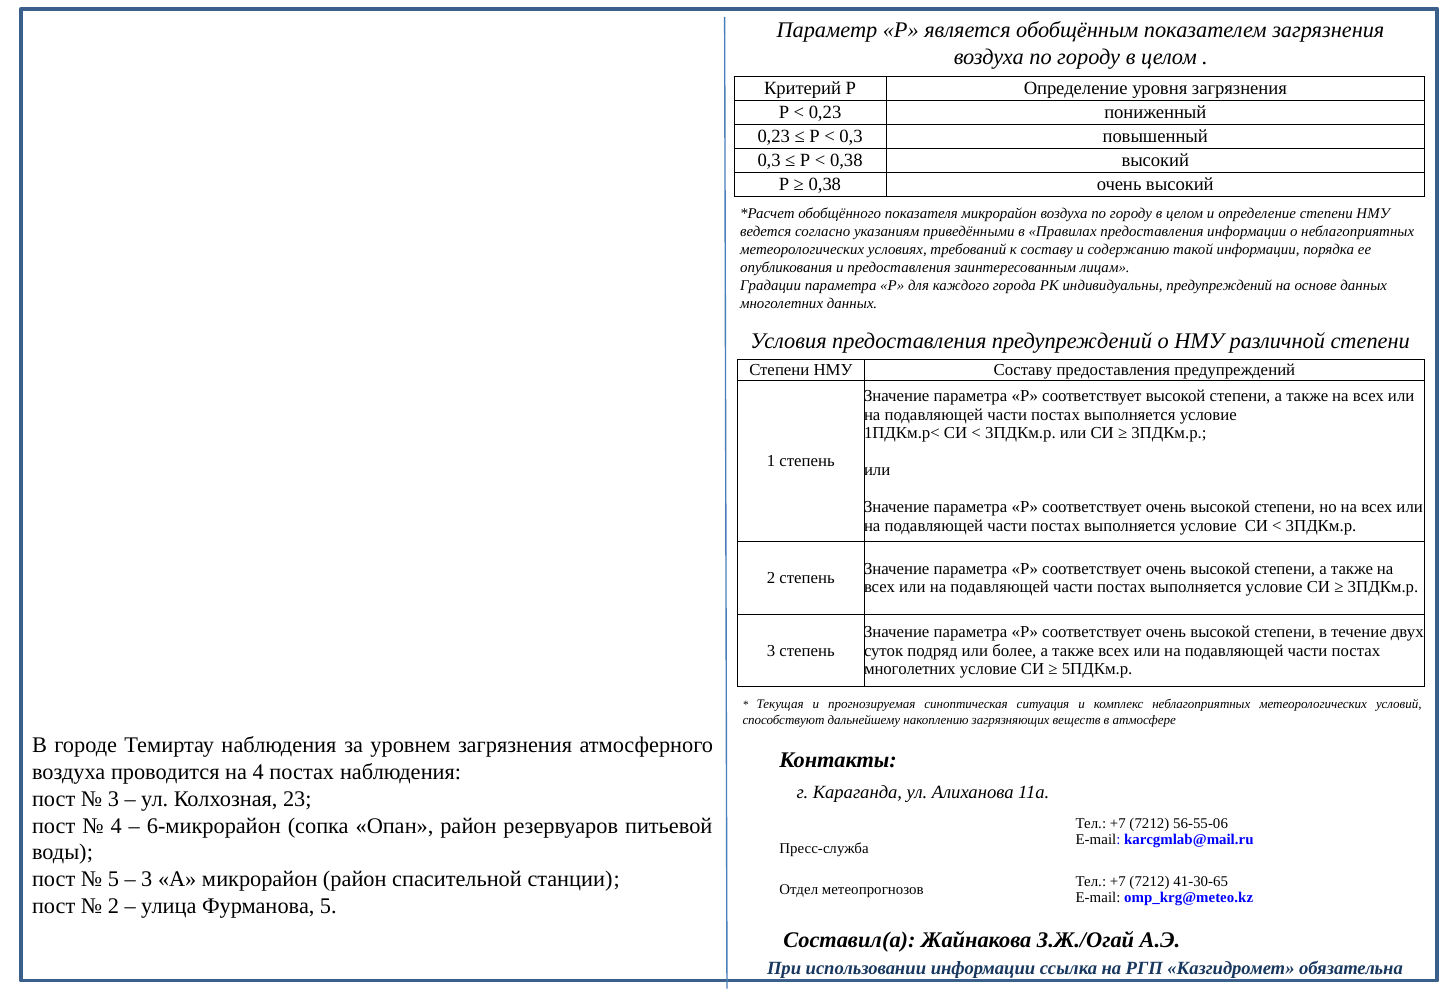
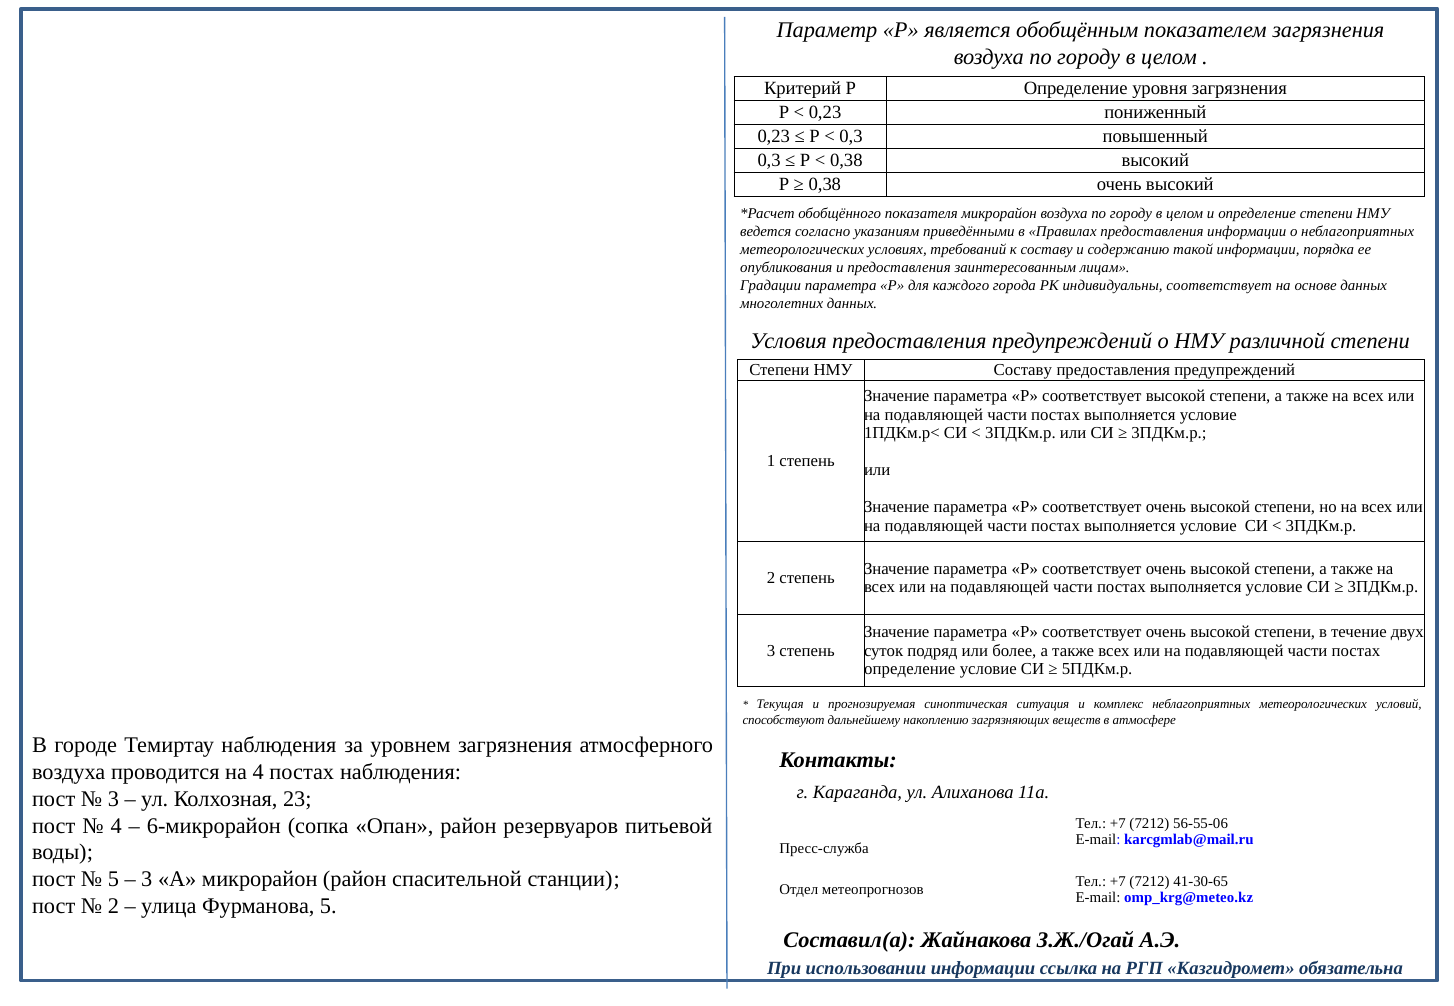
индивидуальны предупреждений: предупреждений -> соответствует
многолетних at (910, 670): многолетних -> определение
